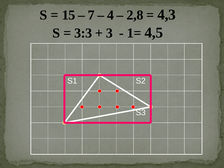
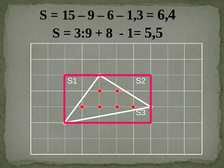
7: 7 -> 9
4: 4 -> 6
2,8: 2,8 -> 1,3
4,3: 4,3 -> 6,4
3:3: 3:3 -> 3:9
3: 3 -> 8
4,5: 4,5 -> 5,5
